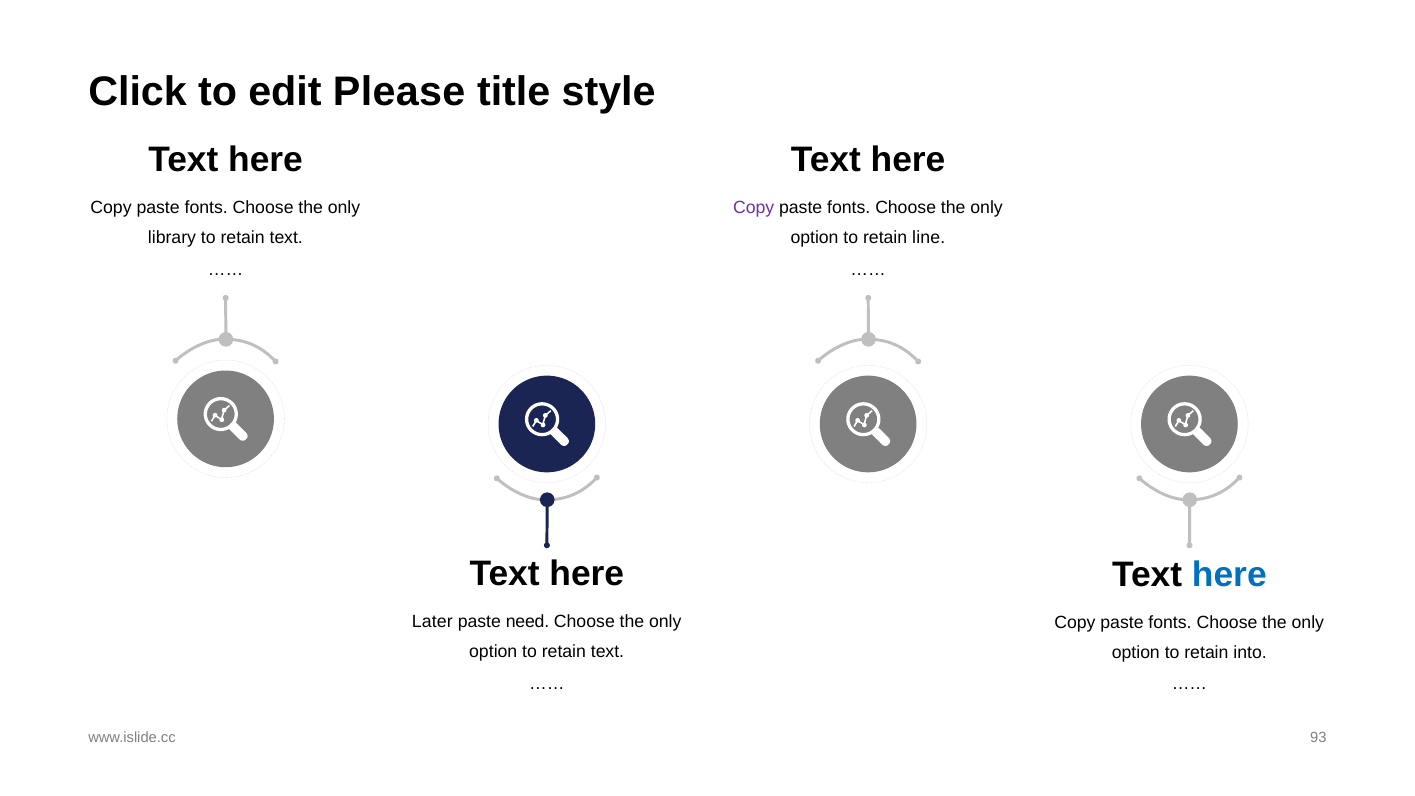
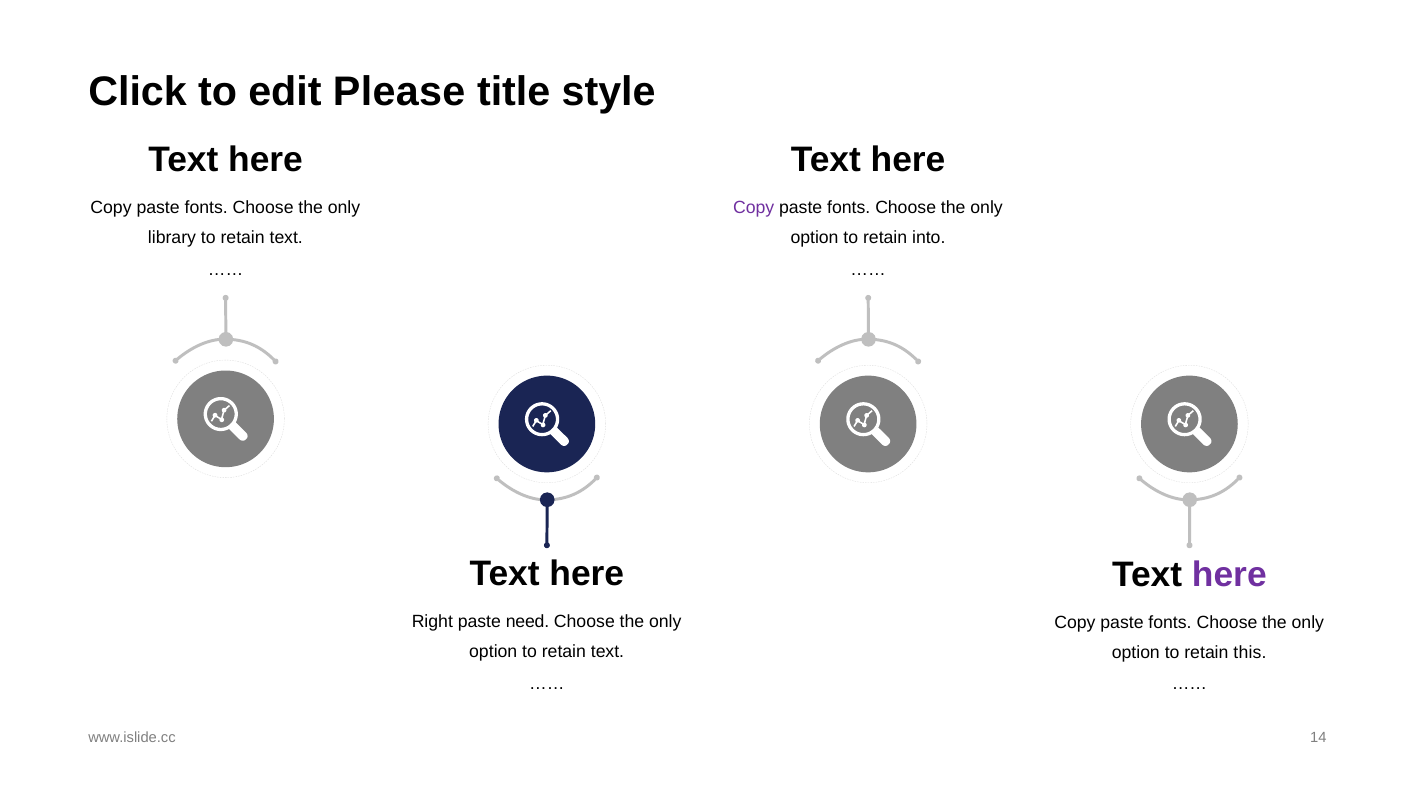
line: line -> into
here at (1229, 575) colour: blue -> purple
Later: Later -> Right
into: into -> this
93: 93 -> 14
